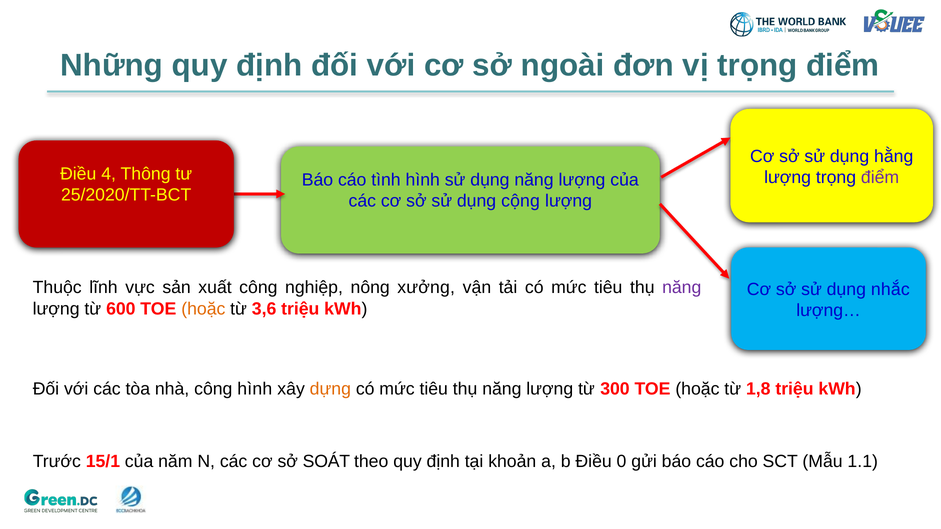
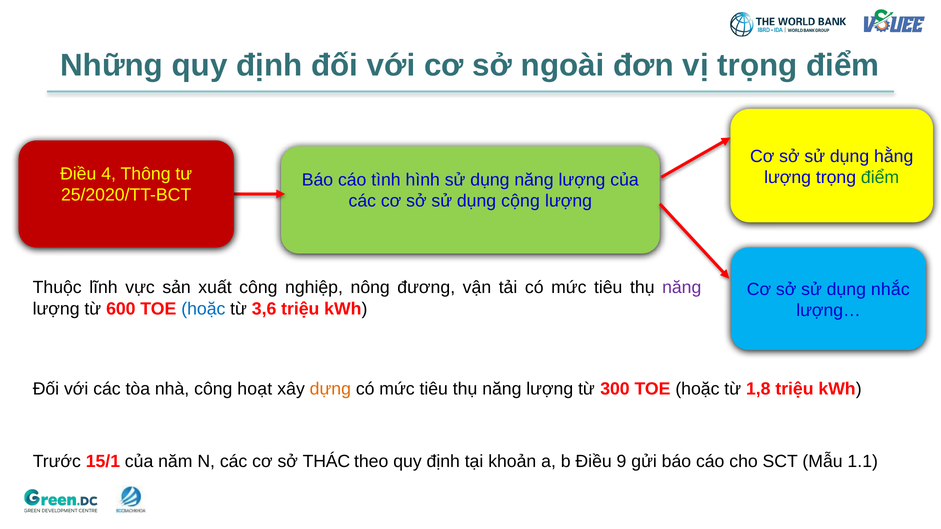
điểm at (880, 177) colour: purple -> green
xưởng: xưởng -> đương
hoặc at (203, 309) colour: orange -> blue
công hình: hình -> hoạt
SOÁT: SOÁT -> THÁC
0: 0 -> 9
